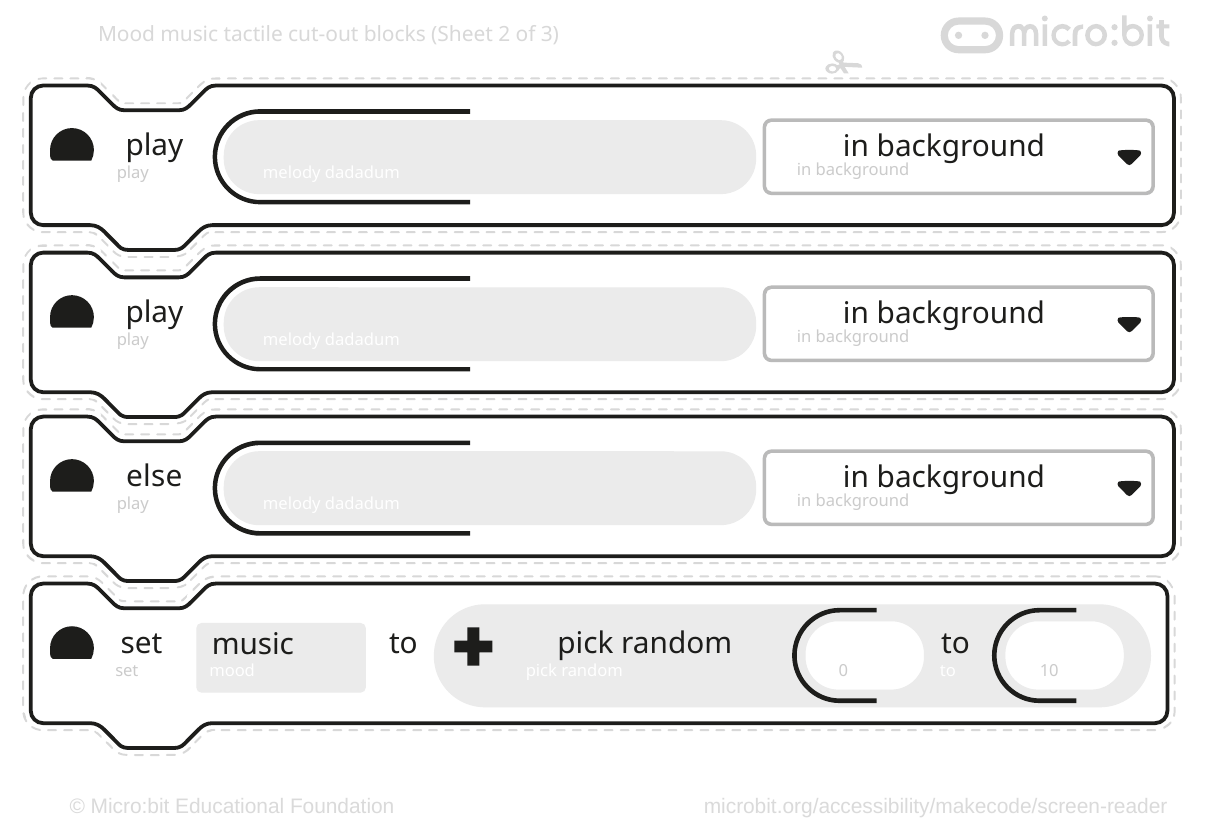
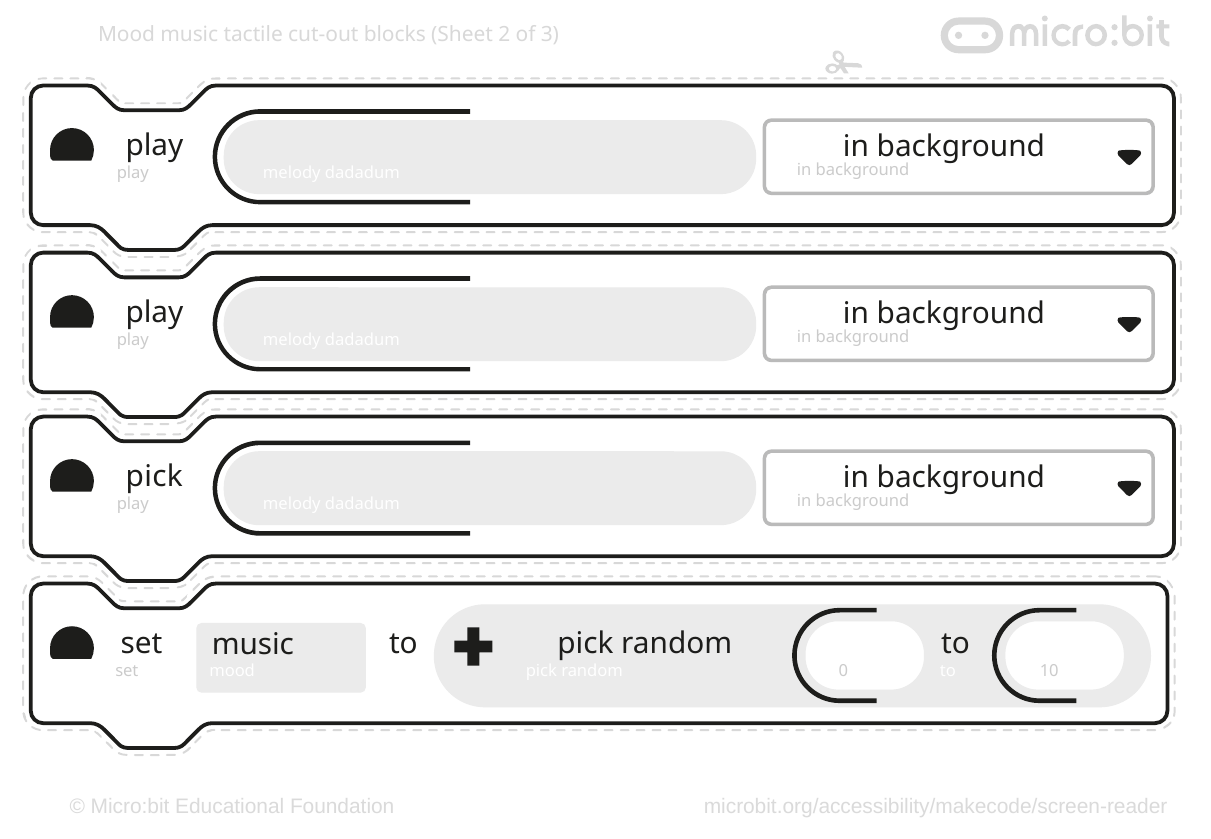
else at (154, 477): else -> pick
